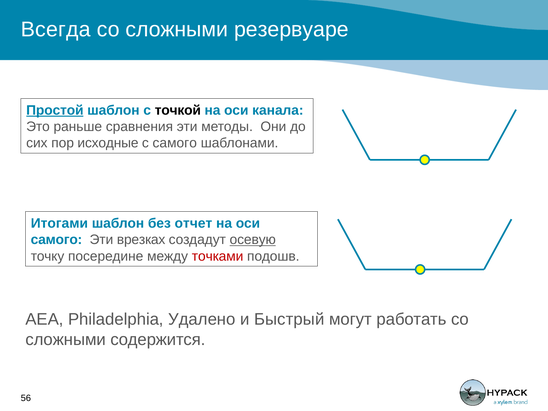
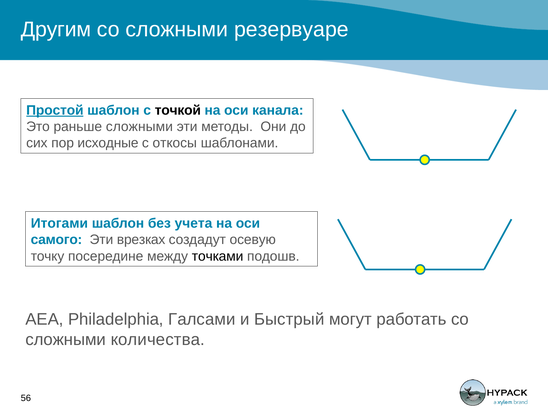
Всегда: Всегда -> Другим
раньше сравнения: сравнения -> сложными
с самого: самого -> откосы
отчет: отчет -> учета
осевую underline: present -> none
точками colour: red -> black
Удалено: Удалено -> Галсами
содержится: содержится -> количества
